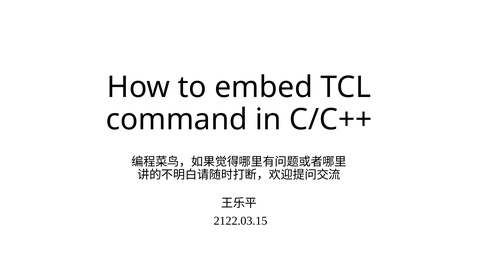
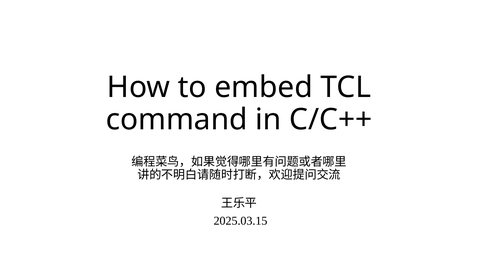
2122.03.15: 2122.03.15 -> 2025.03.15
